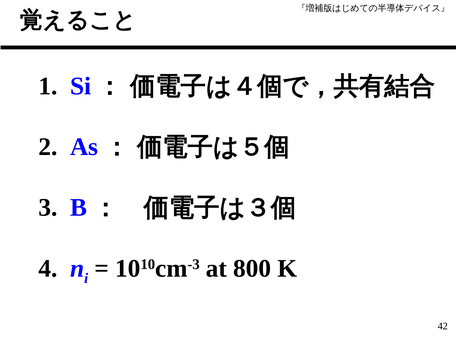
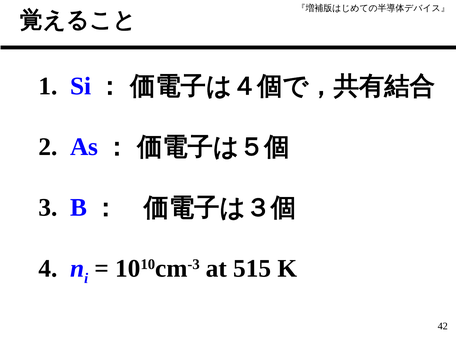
800: 800 -> 515
